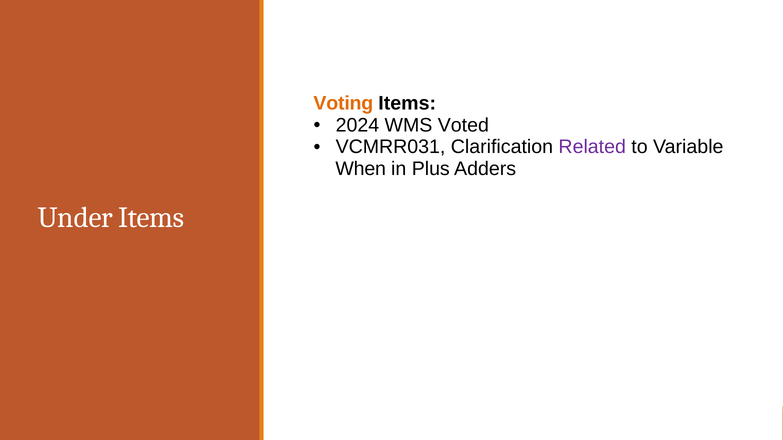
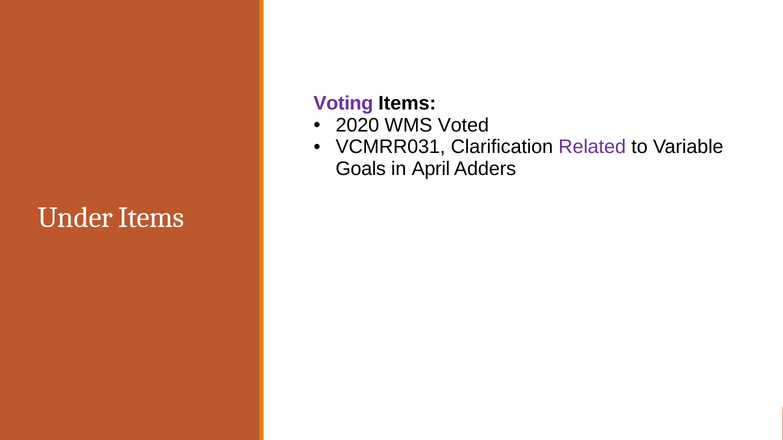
Voting colour: orange -> purple
2024: 2024 -> 2020
When: When -> Goals
Plus: Plus -> April
